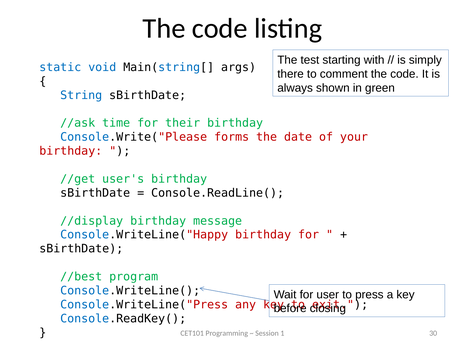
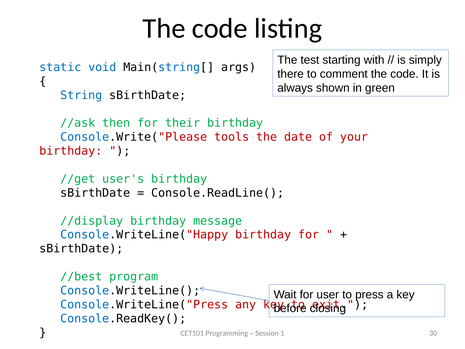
time: time -> then
forms: forms -> tools
